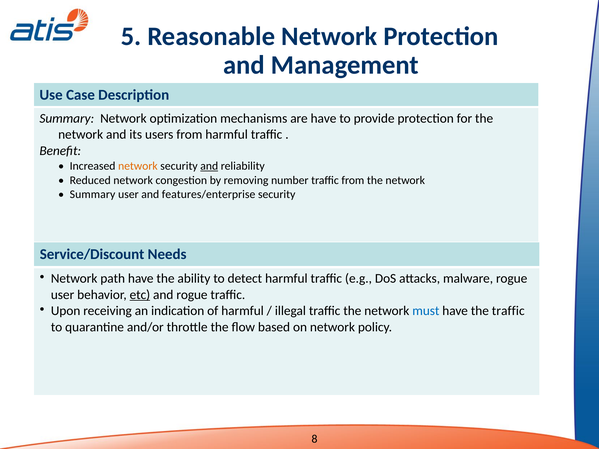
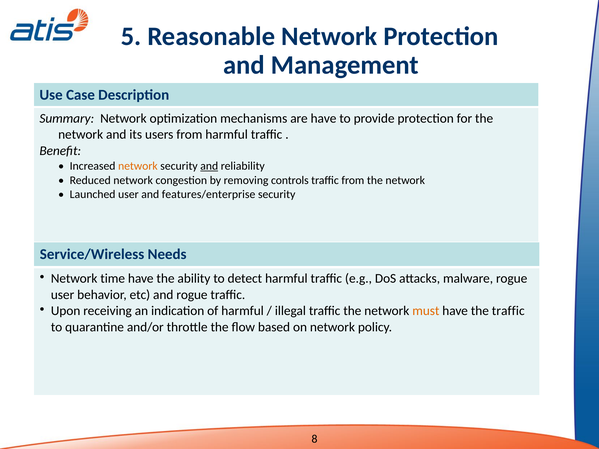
number: number -> controls
Summary at (93, 194): Summary -> Launched
Service/Discount: Service/Discount -> Service/Wireless
path: path -> time
etc underline: present -> none
must colour: blue -> orange
